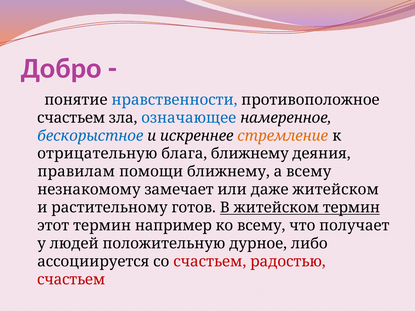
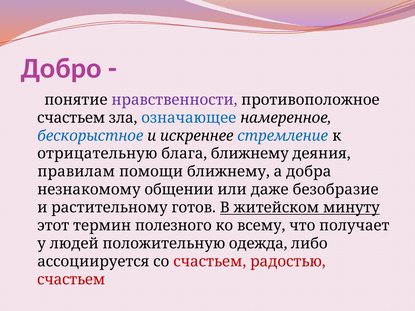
нравственности colour: blue -> purple
стремление colour: orange -> blue
а всему: всему -> добра
замечает: замечает -> общении
даже житейском: житейском -> безобразие
житейском термин: термин -> минуту
например: например -> полезного
дурное: дурное -> одежда
